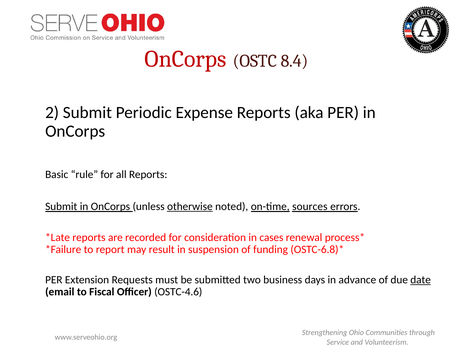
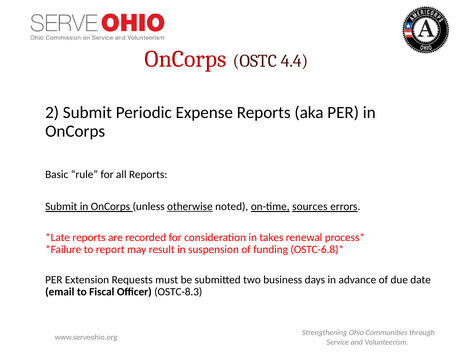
8.4: 8.4 -> 4.4
cases: cases -> takes
date underline: present -> none
OSTC-4.6: OSTC-4.6 -> OSTC-8.3
